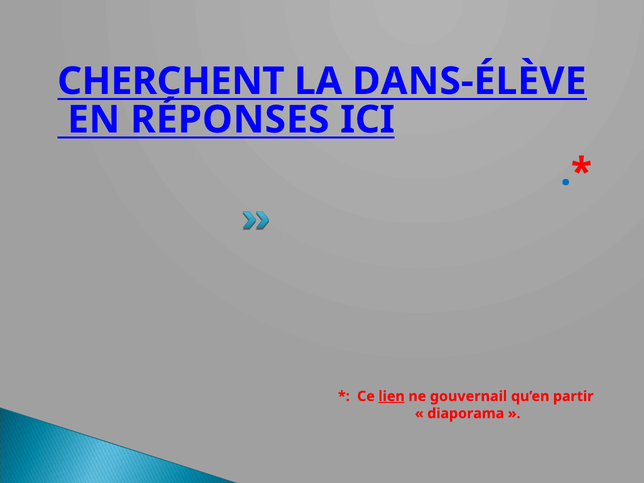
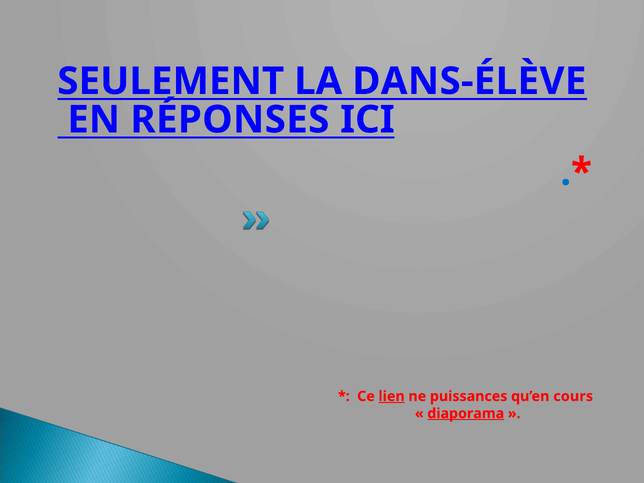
CHERCHENT: CHERCHENT -> SEULEMENT
gouvernail: gouvernail -> puissances
partir: partir -> cours
diaporama underline: none -> present
